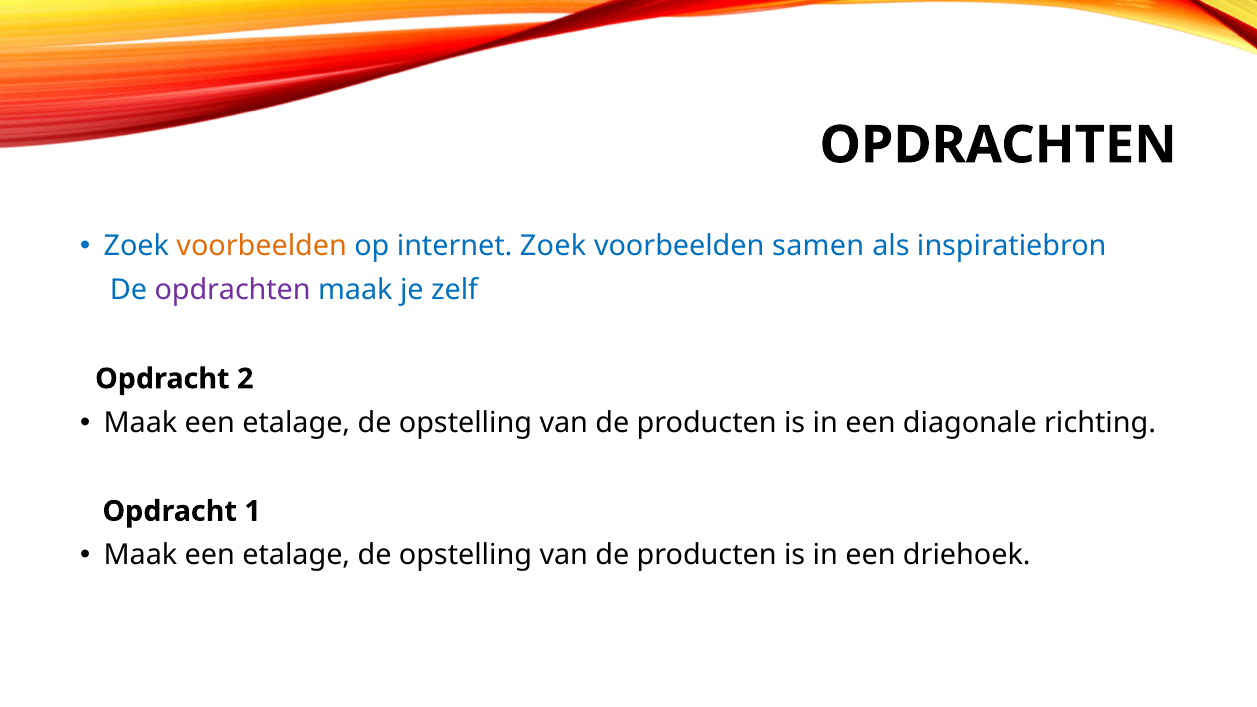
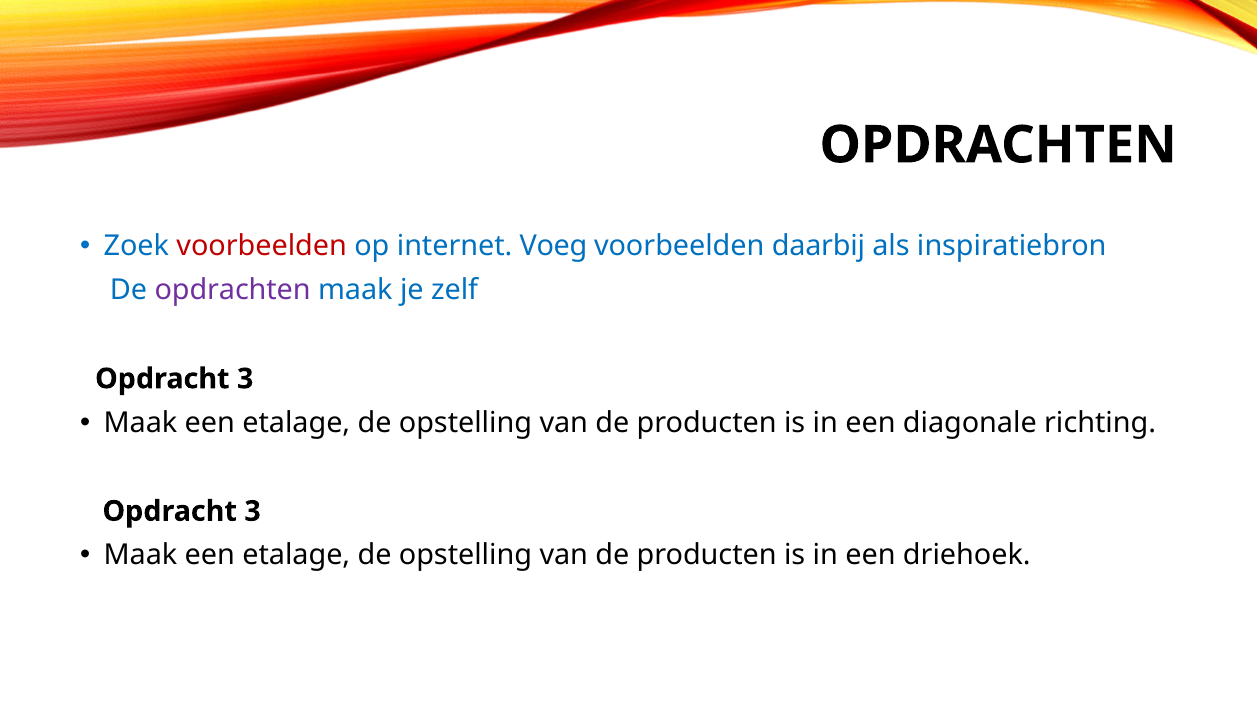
voorbeelden at (262, 246) colour: orange -> red
internet Zoek: Zoek -> Voeg
samen: samen -> daarbij
2 at (245, 379): 2 -> 3
1 at (253, 511): 1 -> 3
